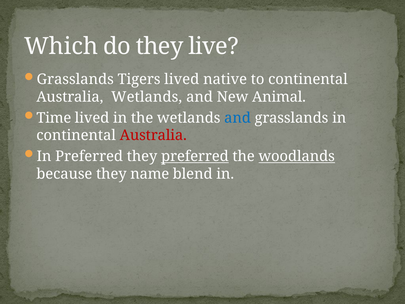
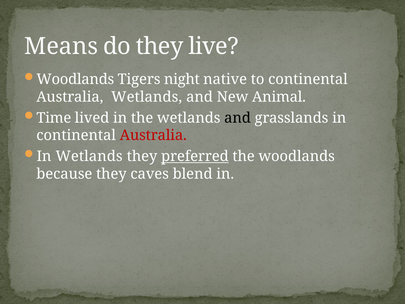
Which: Which -> Means
Grasslands at (75, 79): Grasslands -> Woodlands
Tigers lived: lived -> night
and at (238, 118) colour: blue -> black
In Preferred: Preferred -> Wetlands
woodlands at (297, 156) underline: present -> none
name: name -> caves
